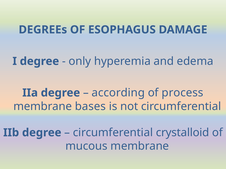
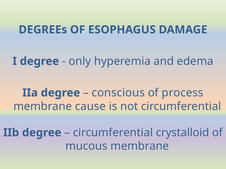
according: according -> conscious
bases: bases -> cause
